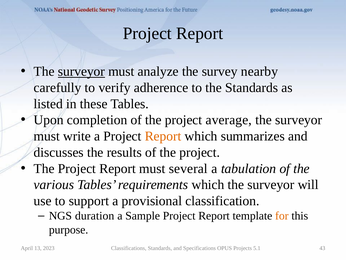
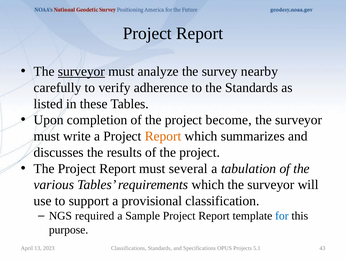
average: average -> become
duration: duration -> required
for colour: orange -> blue
